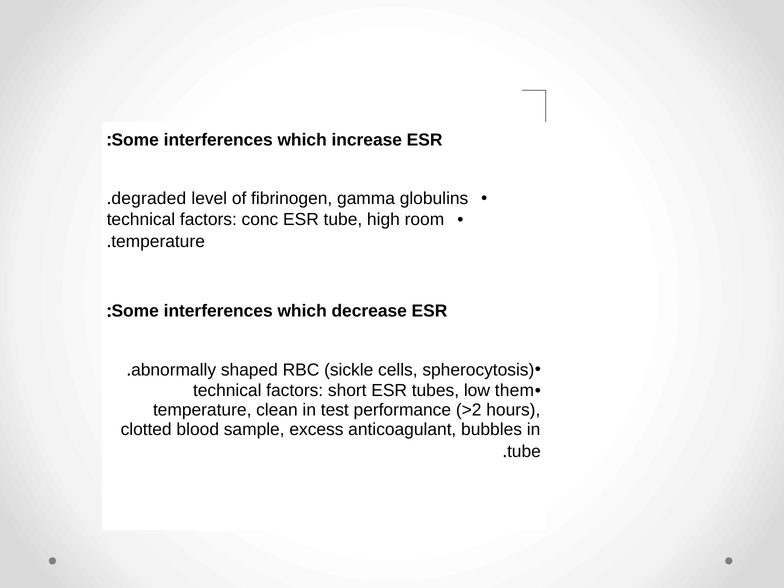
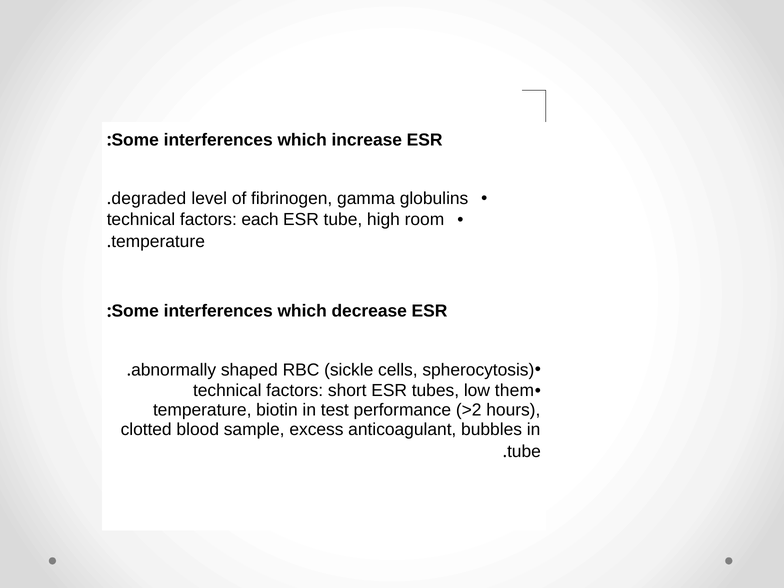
conc: conc -> each
clean: clean -> biotin
